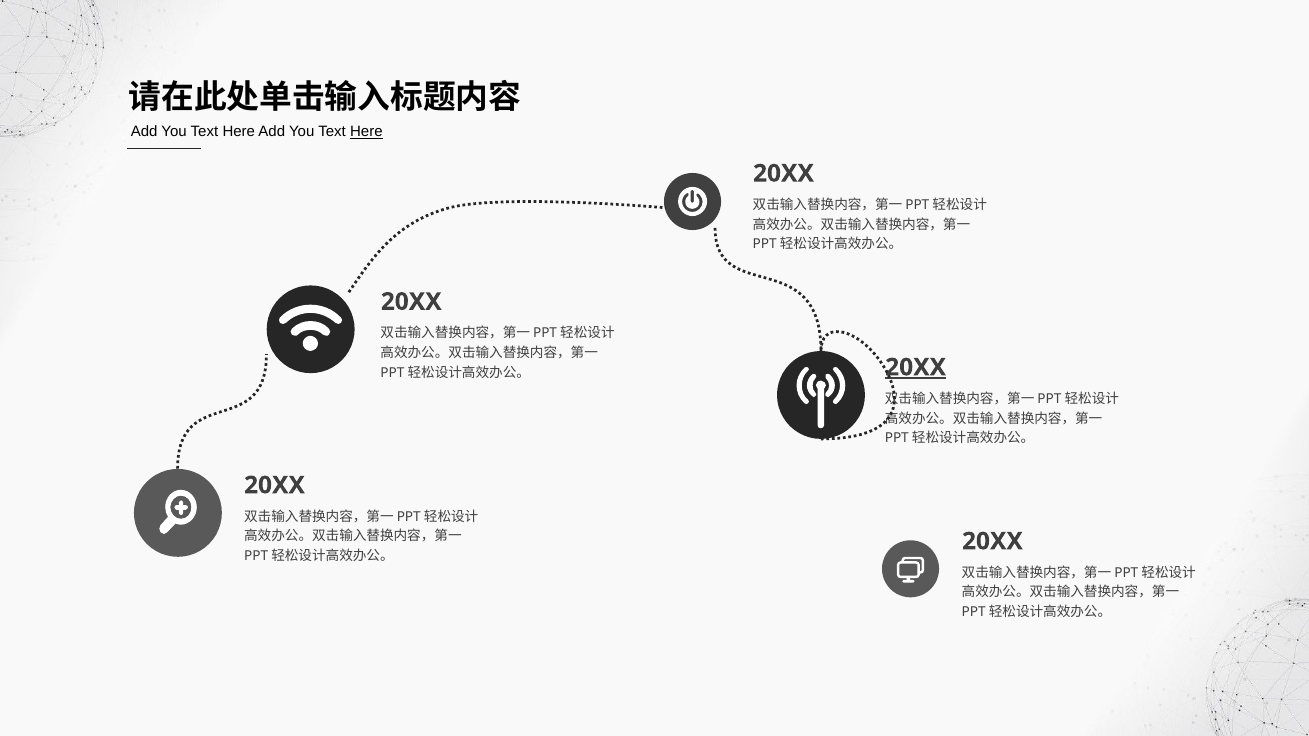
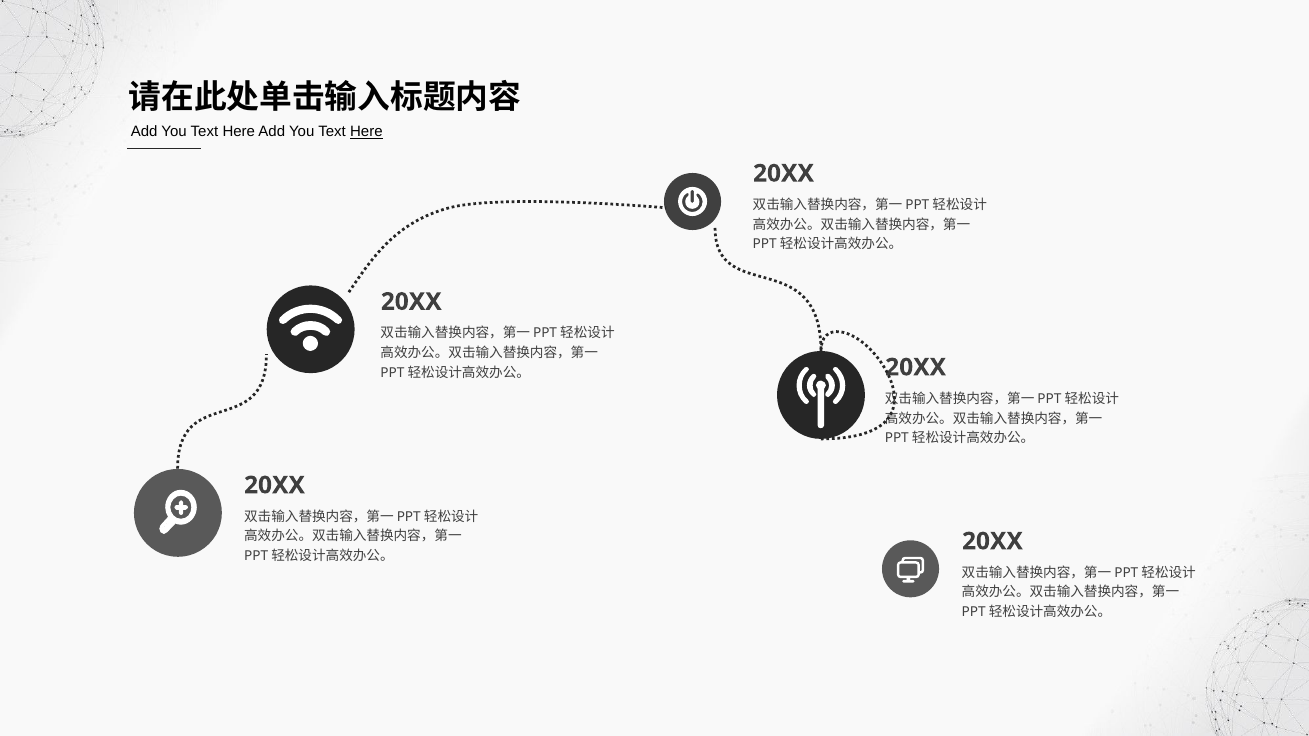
20XX at (916, 367) underline: present -> none
